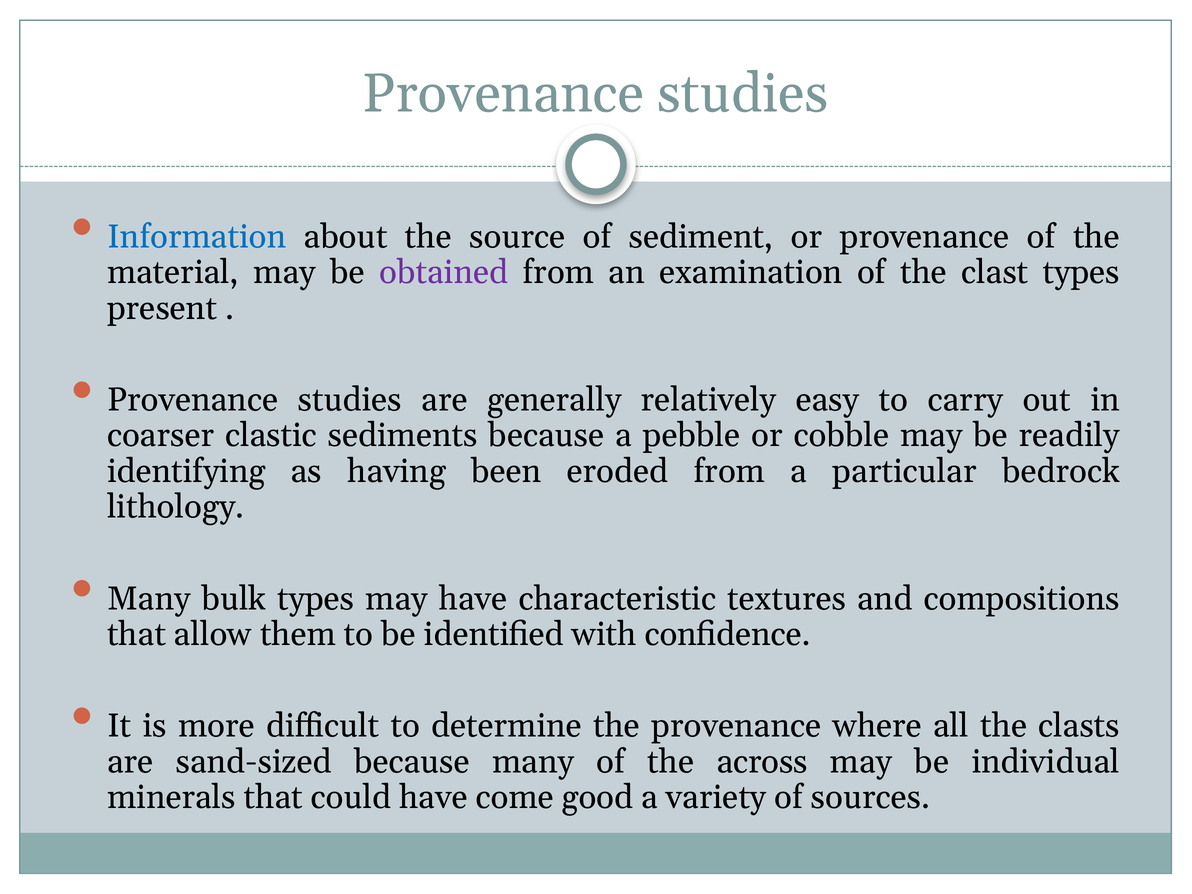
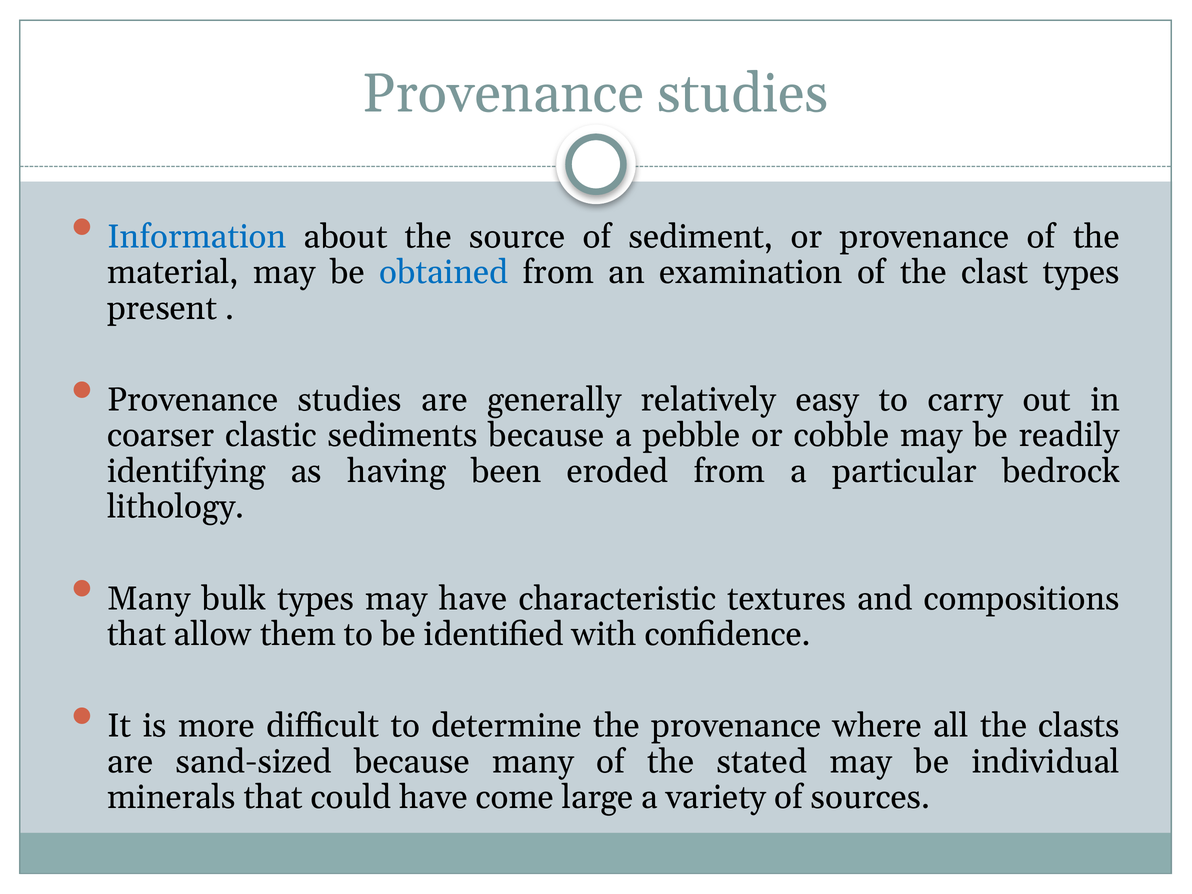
obtained colour: purple -> blue
across: across -> stated
good: good -> large
